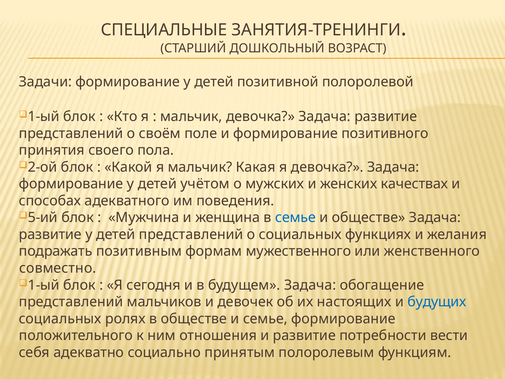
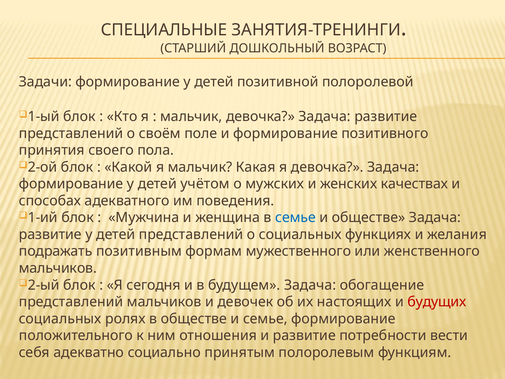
5-ий: 5-ий -> 1-ий
совместно at (58, 268): совместно -> мальчиков
1-ый at (44, 285): 1-ый -> 2-ый
будущих colour: blue -> red
